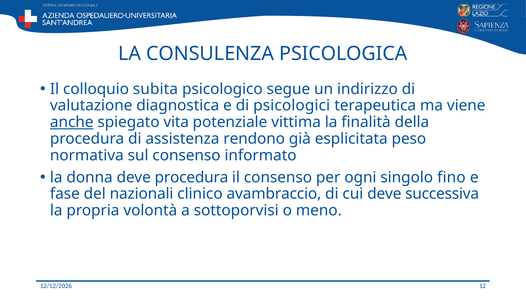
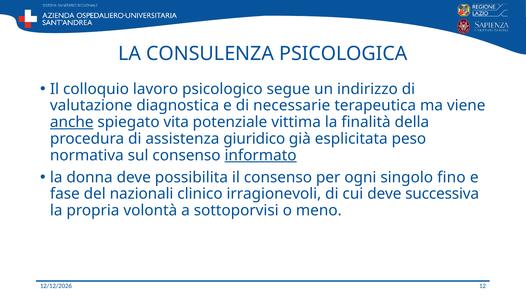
subita: subita -> lavoro
psicologici: psicologici -> necessarie
rendono: rendono -> giuridico
informato underline: none -> present
deve procedura: procedura -> possibilita
avambraccio: avambraccio -> irragionevoli
